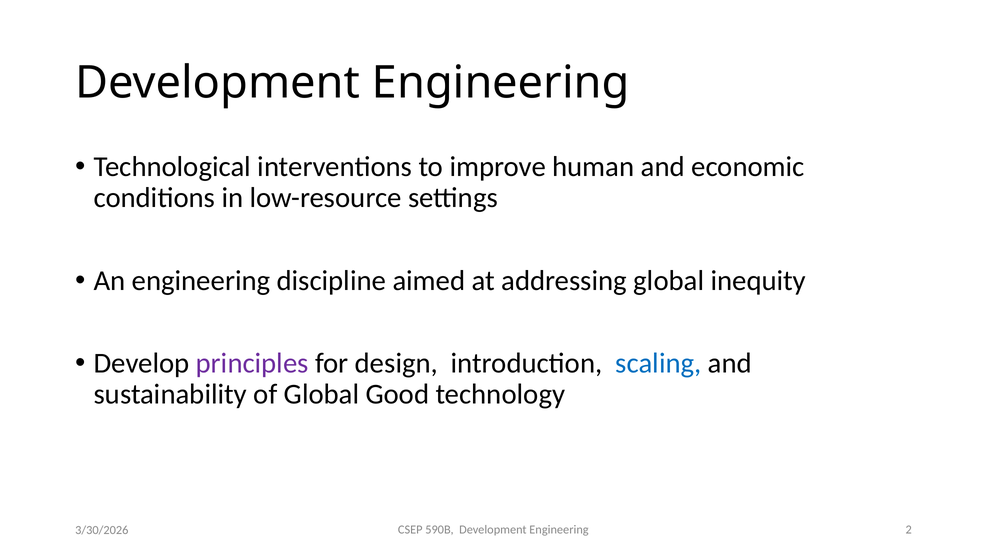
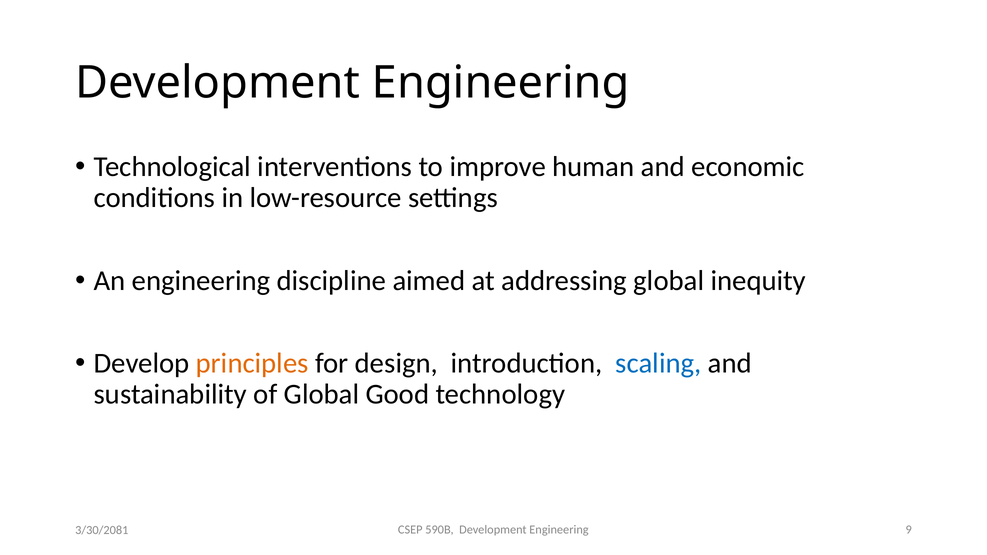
principles colour: purple -> orange
2: 2 -> 9
3/30/2026: 3/30/2026 -> 3/30/2081
